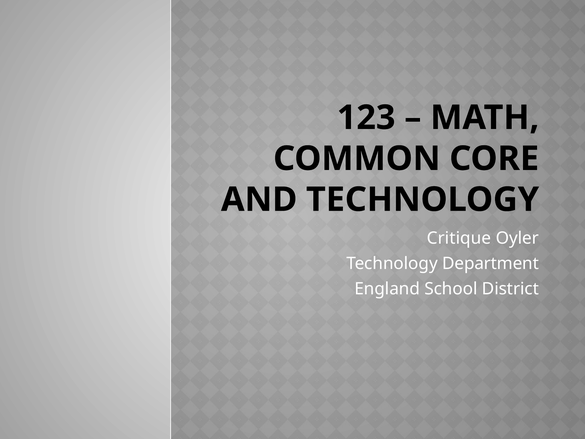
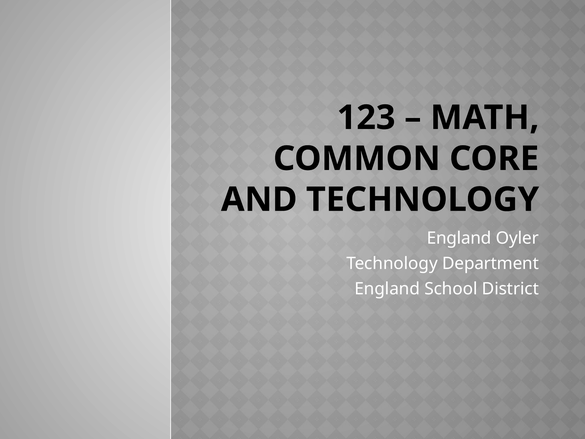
Critique at (459, 238): Critique -> England
